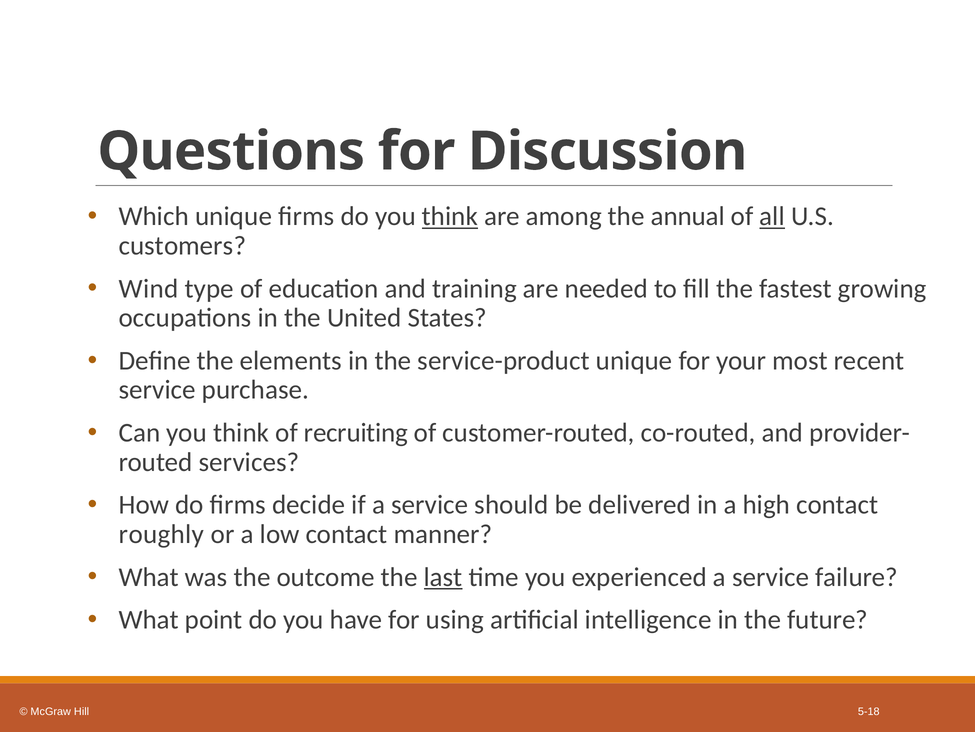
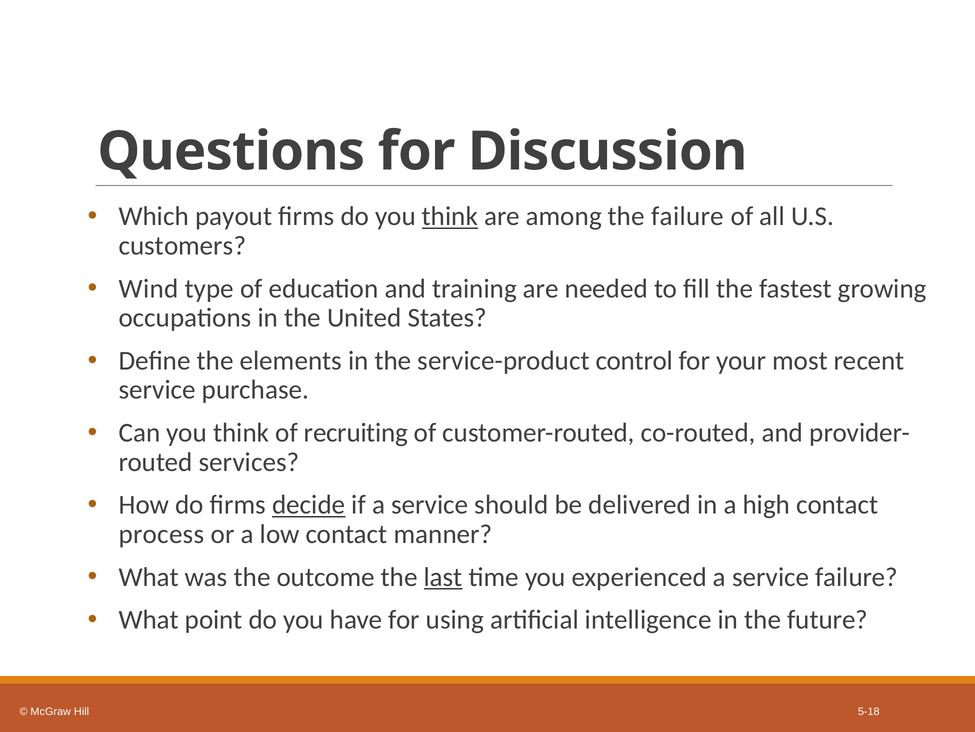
Which unique: unique -> payout
the annual: annual -> failure
all underline: present -> none
service-product unique: unique -> control
decide underline: none -> present
roughly: roughly -> process
